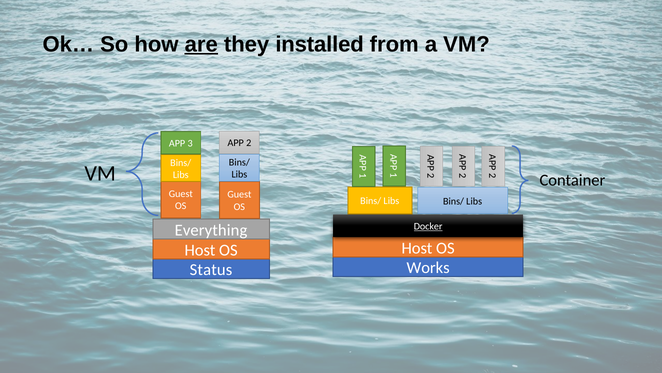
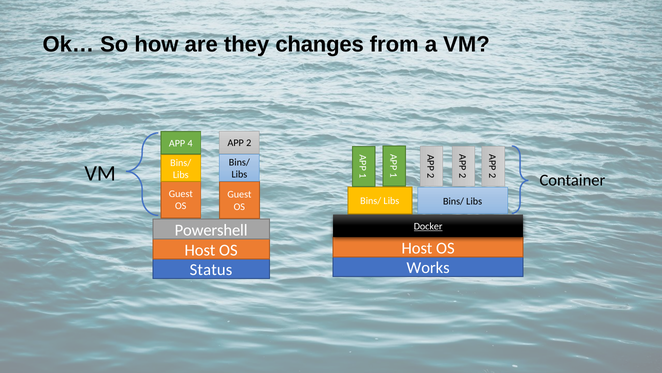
are underline: present -> none
installed: installed -> changes
3: 3 -> 4
Everything: Everything -> Powershell
